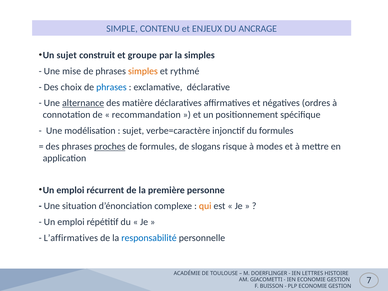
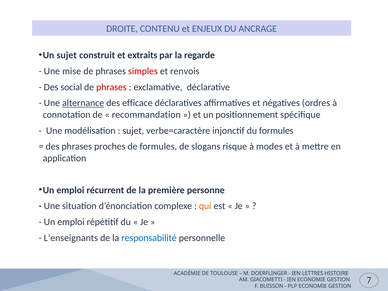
SIMPLE: SIMPLE -> DROITE
groupe: groupe -> extraits
la simples: simples -> regarde
simples at (143, 71) colour: orange -> red
rythmé: rythmé -> renvois
choix: choix -> social
phrases at (111, 87) colour: blue -> red
matière: matière -> efficace
proches underline: present -> none
L’affirmatives: L’affirmatives -> L’enseignants
